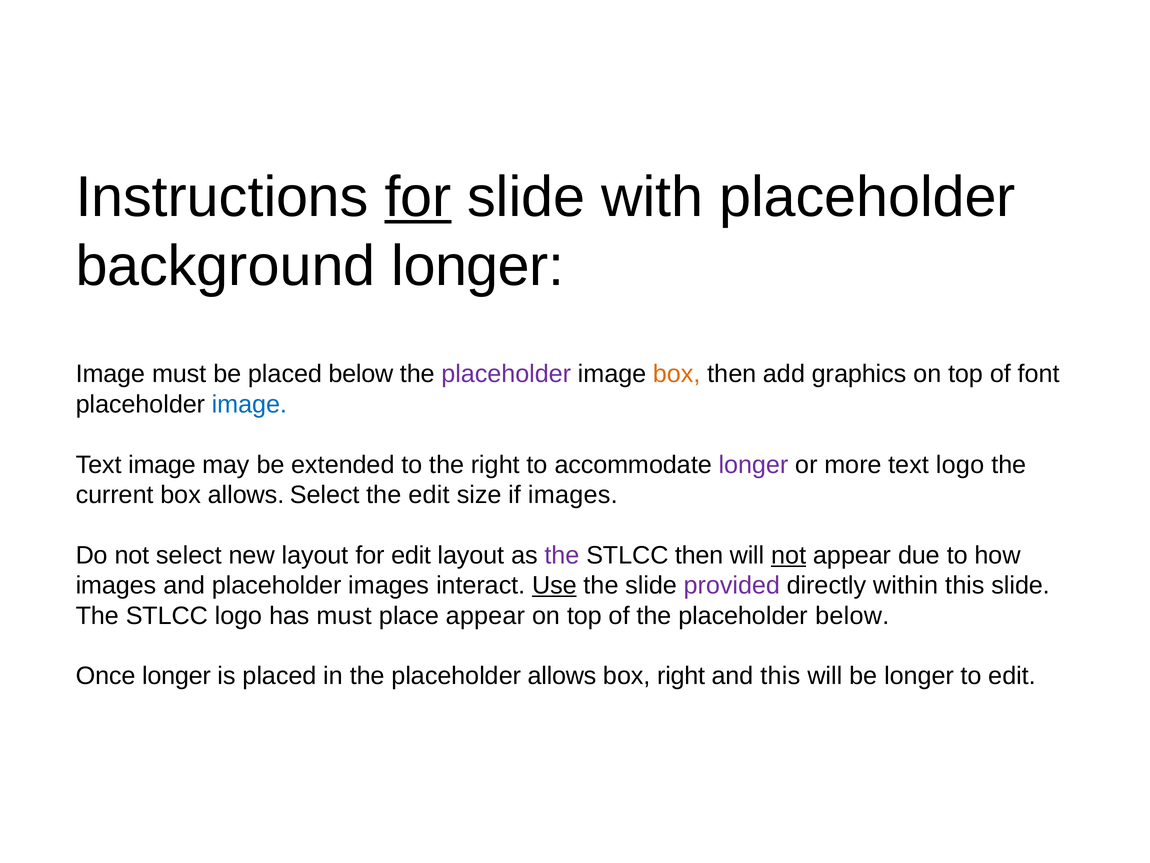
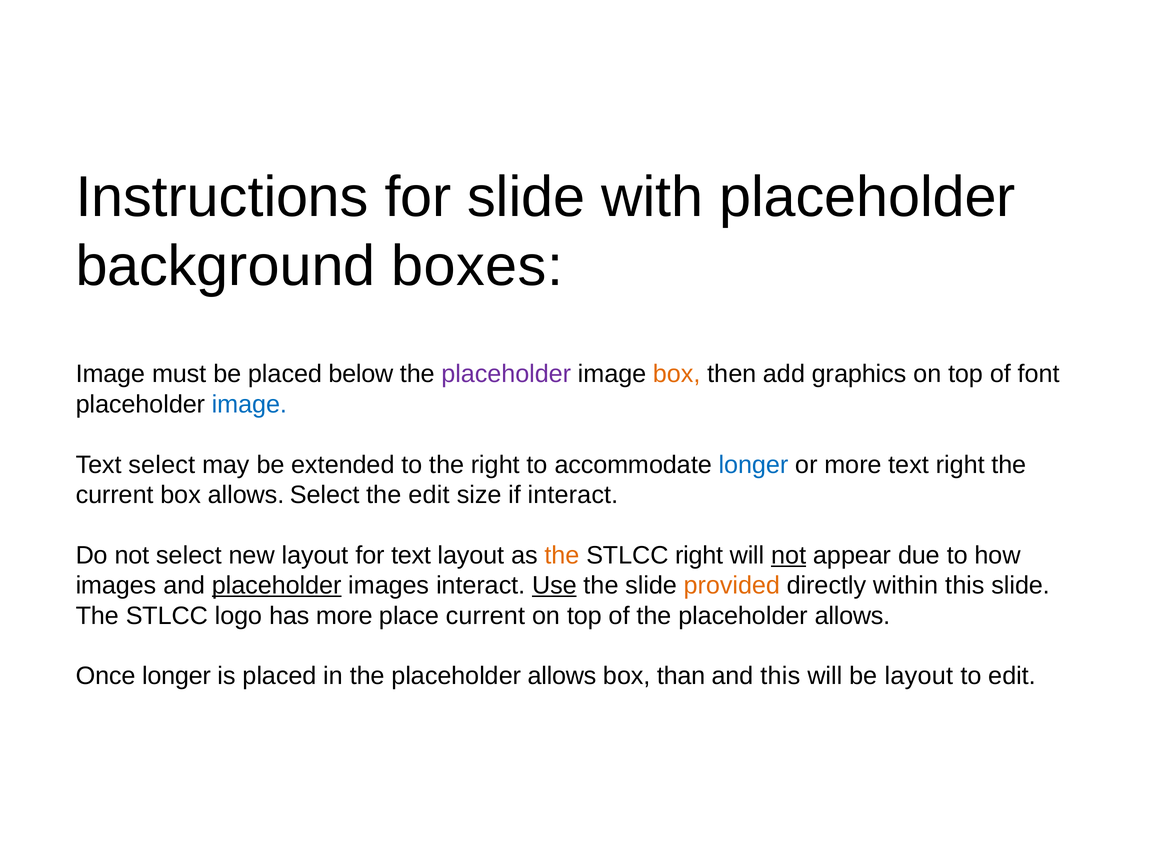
for at (418, 197) underline: present -> none
background longer: longer -> boxes
Text image: image -> select
longer at (753, 464) colour: purple -> blue
text logo: logo -> right
if images: images -> interact
for edit: edit -> text
the at (562, 555) colour: purple -> orange
STLCC then: then -> right
placeholder at (277, 585) underline: none -> present
provided colour: purple -> orange
has must: must -> more
place appear: appear -> current
of the placeholder below: below -> allows
box right: right -> than
be longer: longer -> layout
